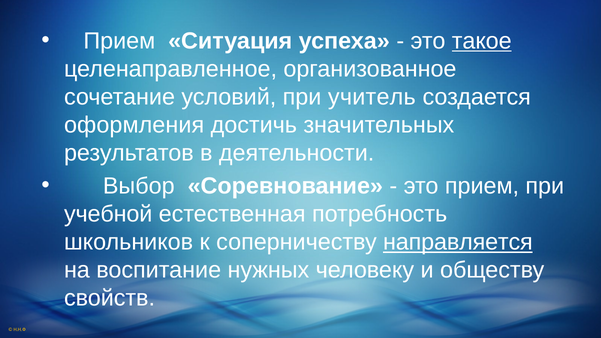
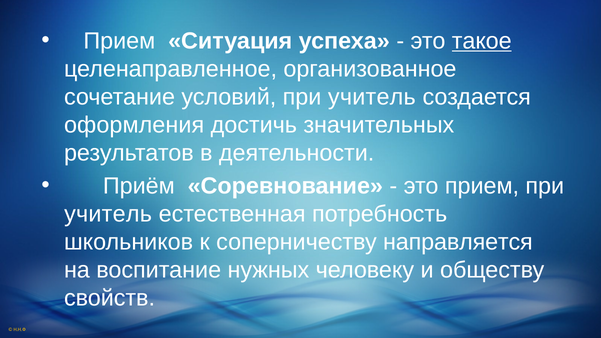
Выбор: Выбор -> Приём
учебной at (108, 214): учебной -> учитель
направляется underline: present -> none
